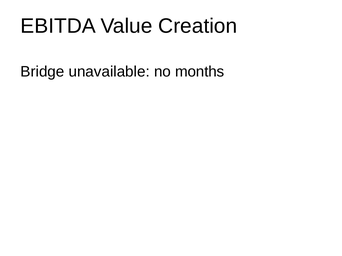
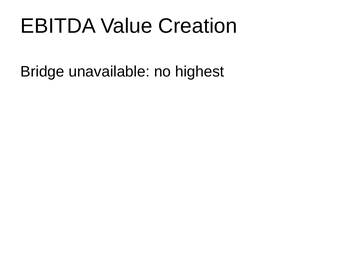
months: months -> highest
